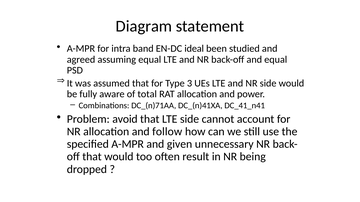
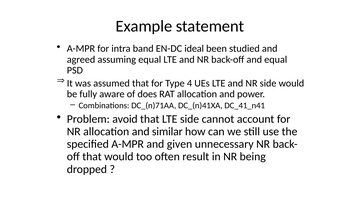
Diagram: Diagram -> Example
3: 3 -> 4
total: total -> does
follow: follow -> similar
